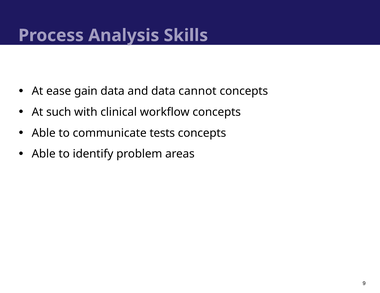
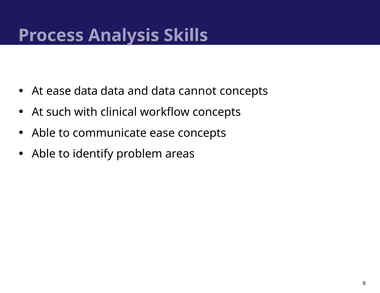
ease gain: gain -> data
communicate tests: tests -> ease
